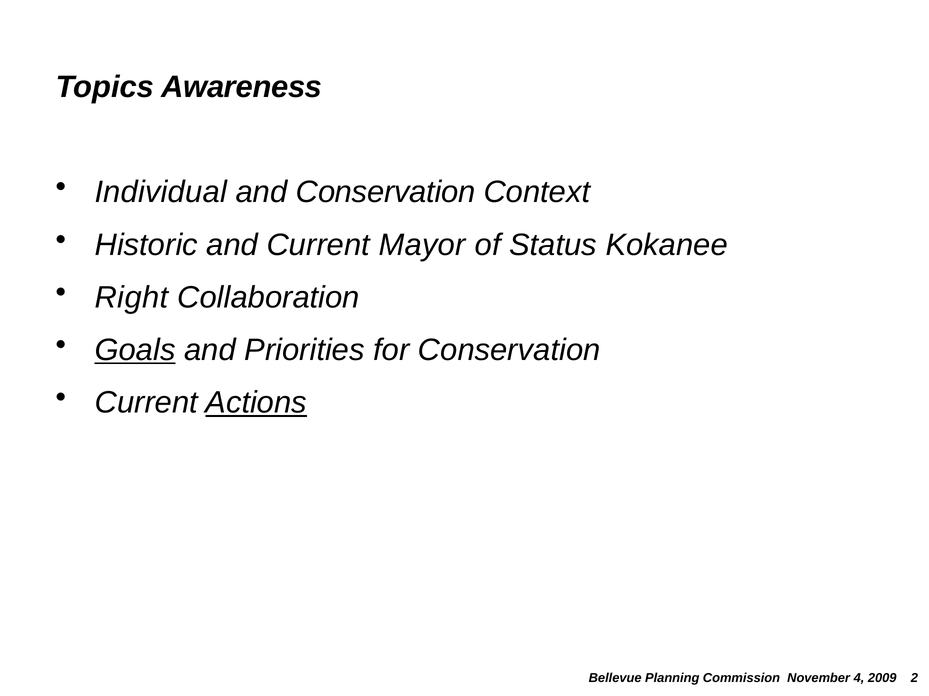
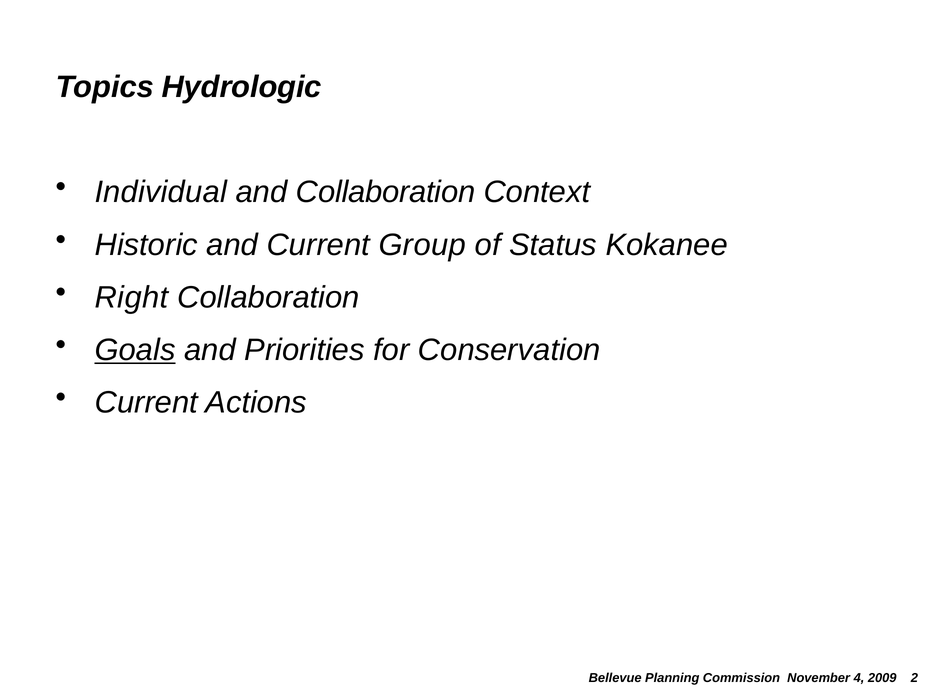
Awareness: Awareness -> Hydrologic
and Conservation: Conservation -> Collaboration
Mayor: Mayor -> Group
Actions underline: present -> none
